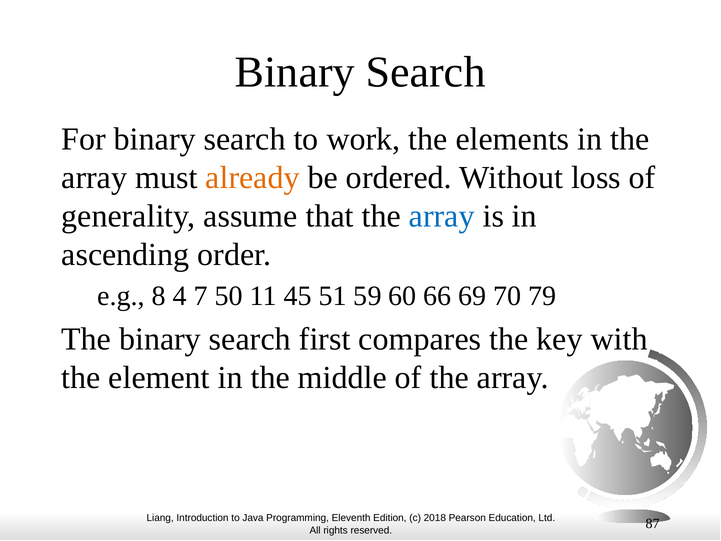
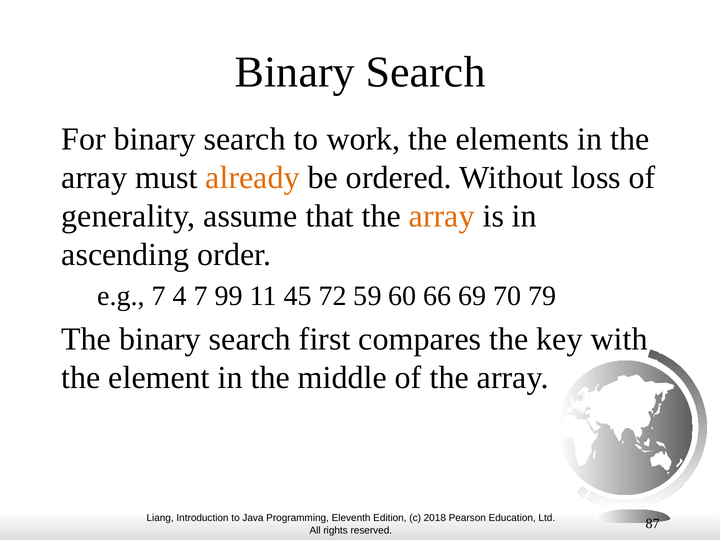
array at (442, 216) colour: blue -> orange
e.g 8: 8 -> 7
50: 50 -> 99
51: 51 -> 72
